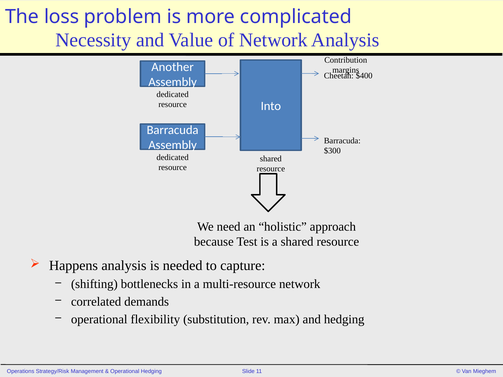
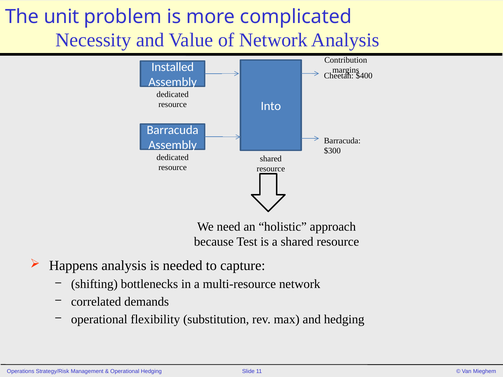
loss: loss -> unit
Another: Another -> Installed
